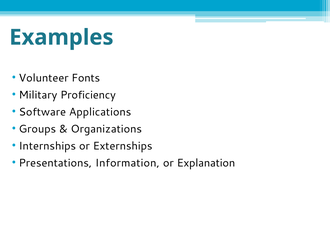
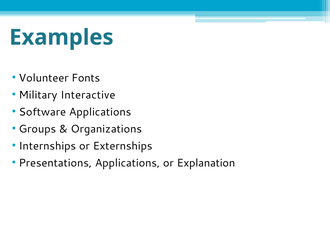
Proficiency: Proficiency -> Interactive
Presentations Information: Information -> Applications
